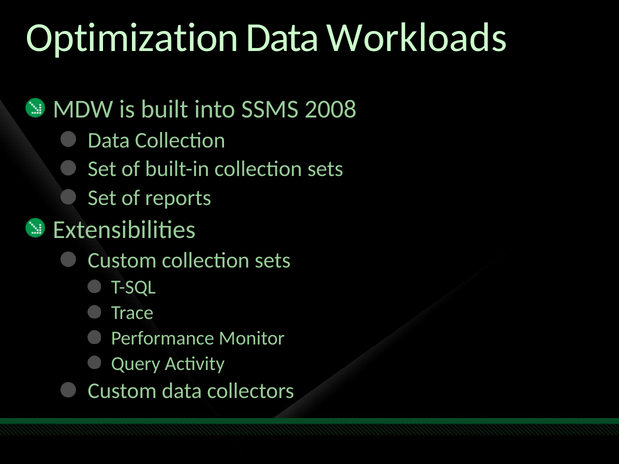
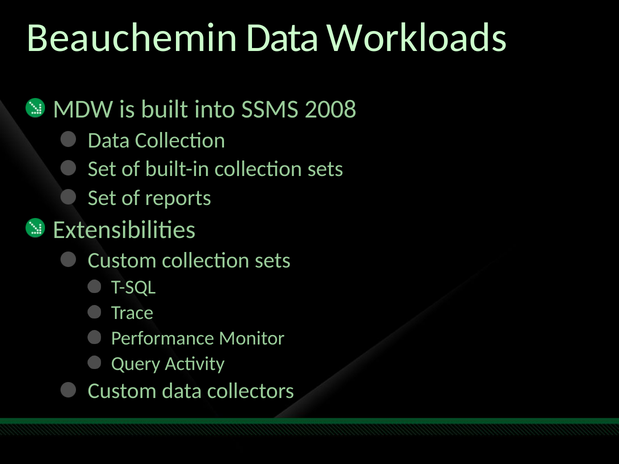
Optimization: Optimization -> Beauchemin
